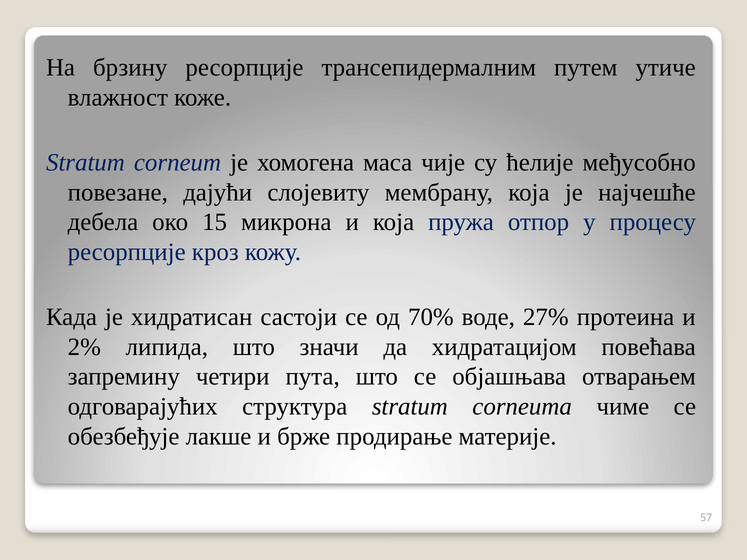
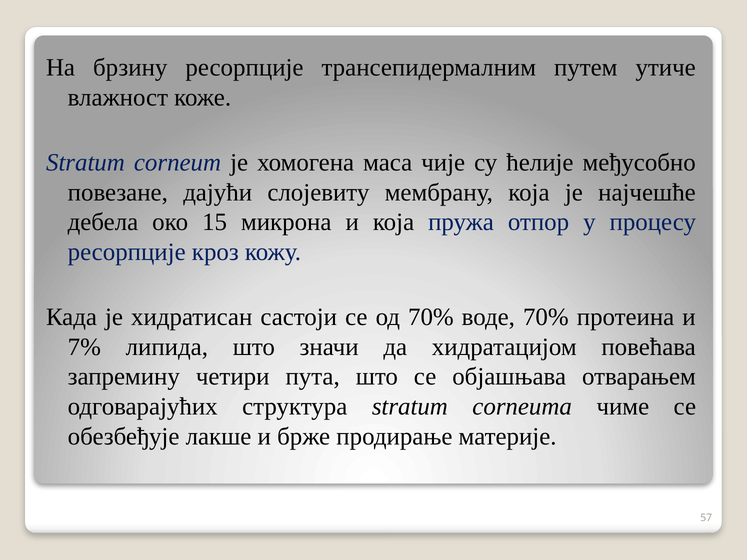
воде 27%: 27% -> 70%
2%: 2% -> 7%
